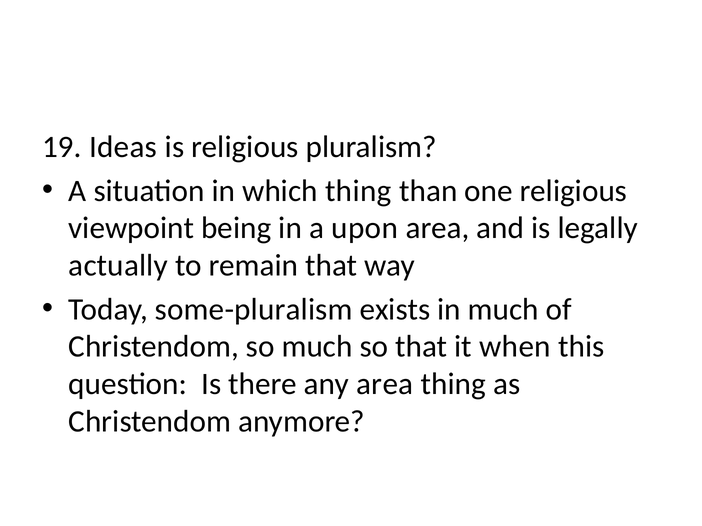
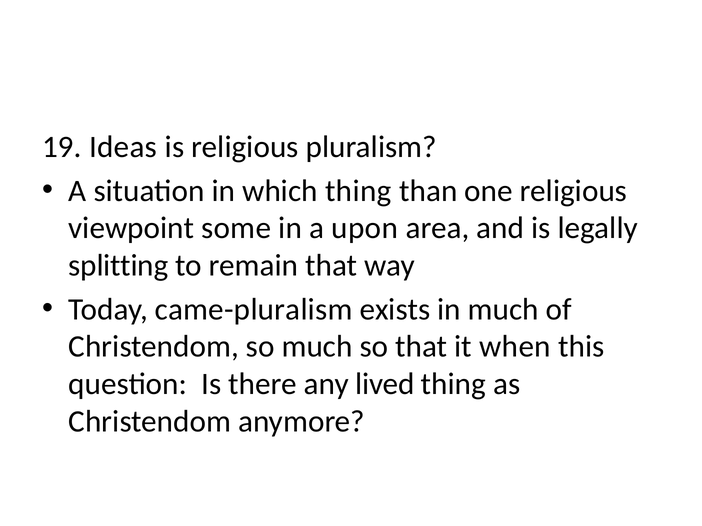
being: being -> some
actually: actually -> splitting
some-pluralism: some-pluralism -> came-pluralism
any area: area -> lived
